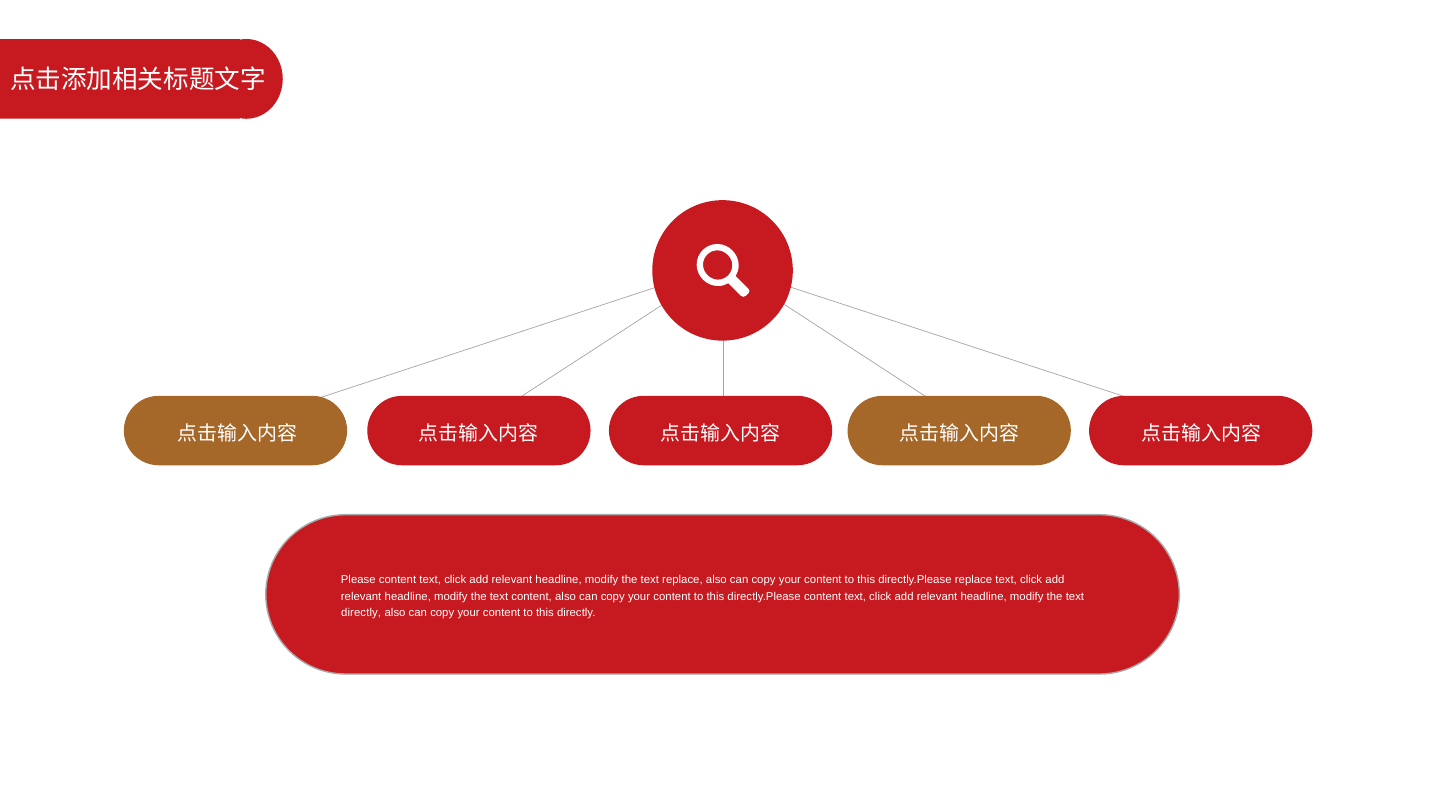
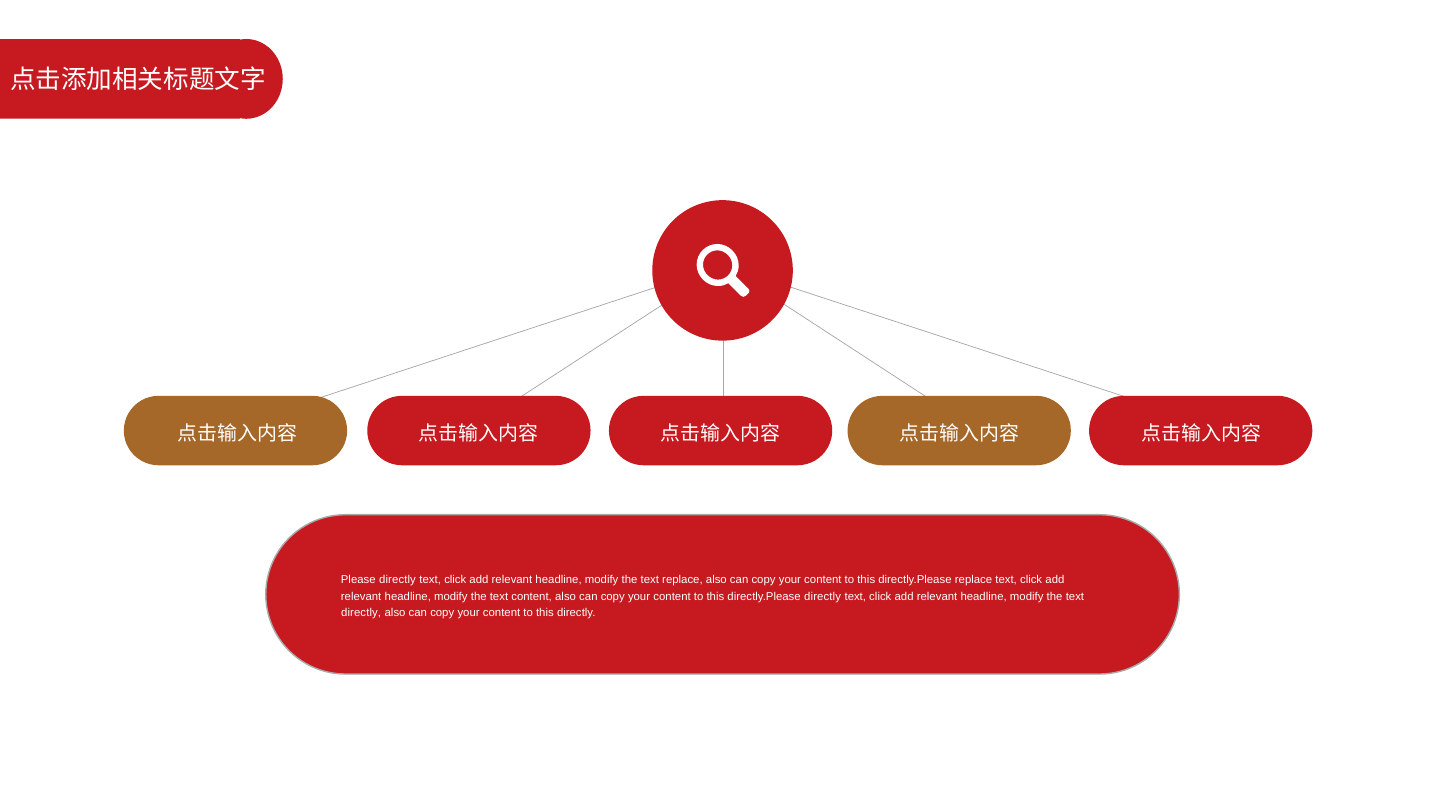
Please content: content -> directly
directly.Please content: content -> directly
